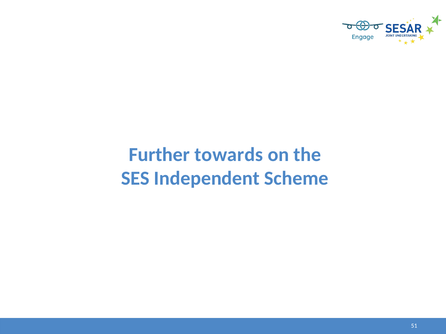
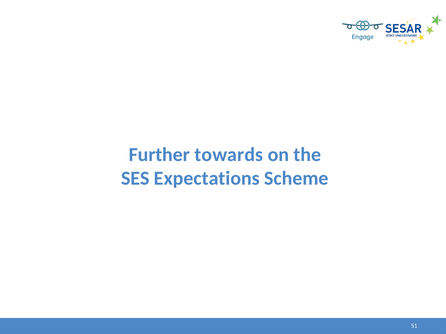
Independent: Independent -> Expectations
